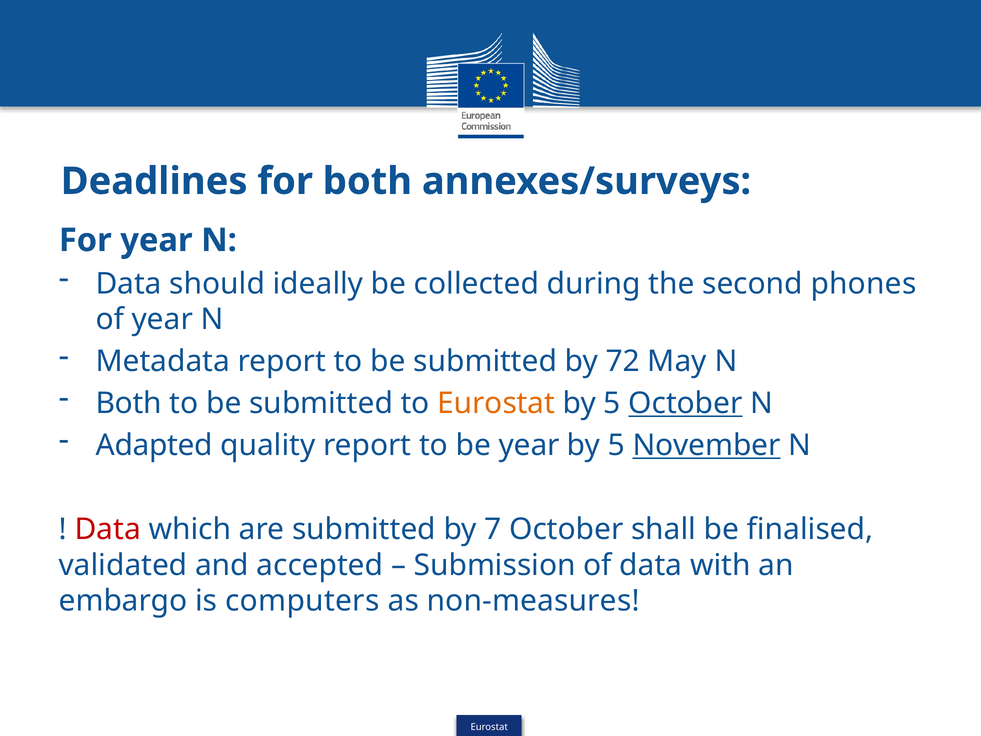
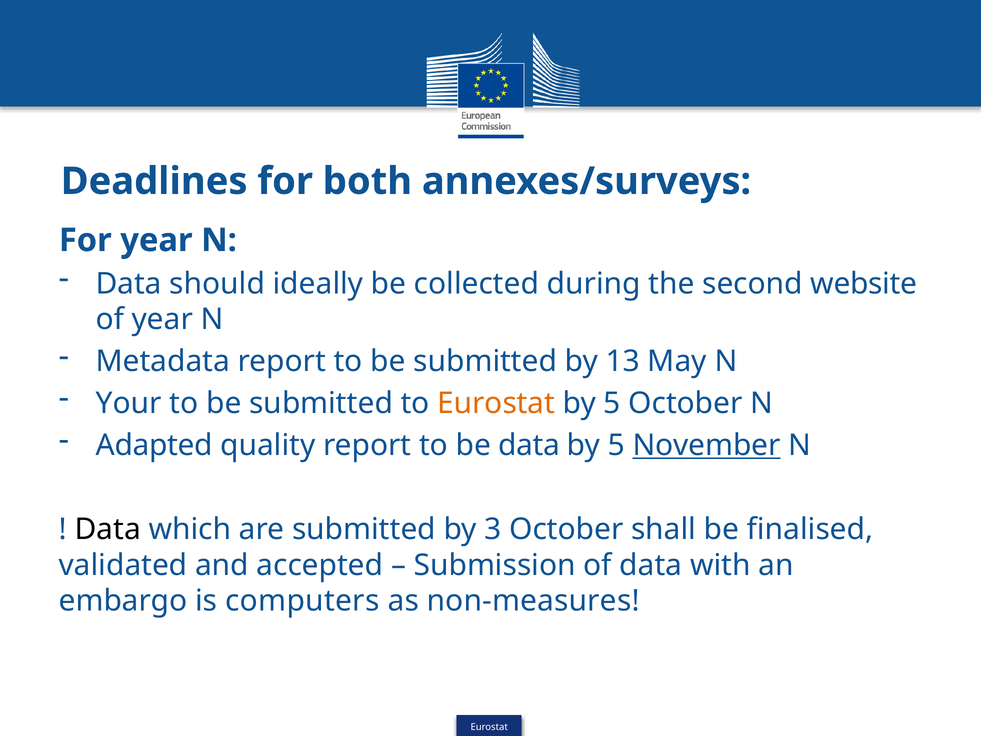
phones: phones -> website
72: 72 -> 13
Both at (129, 403): Both -> Your
October at (685, 403) underline: present -> none
be year: year -> data
Data at (108, 529) colour: red -> black
7: 7 -> 3
